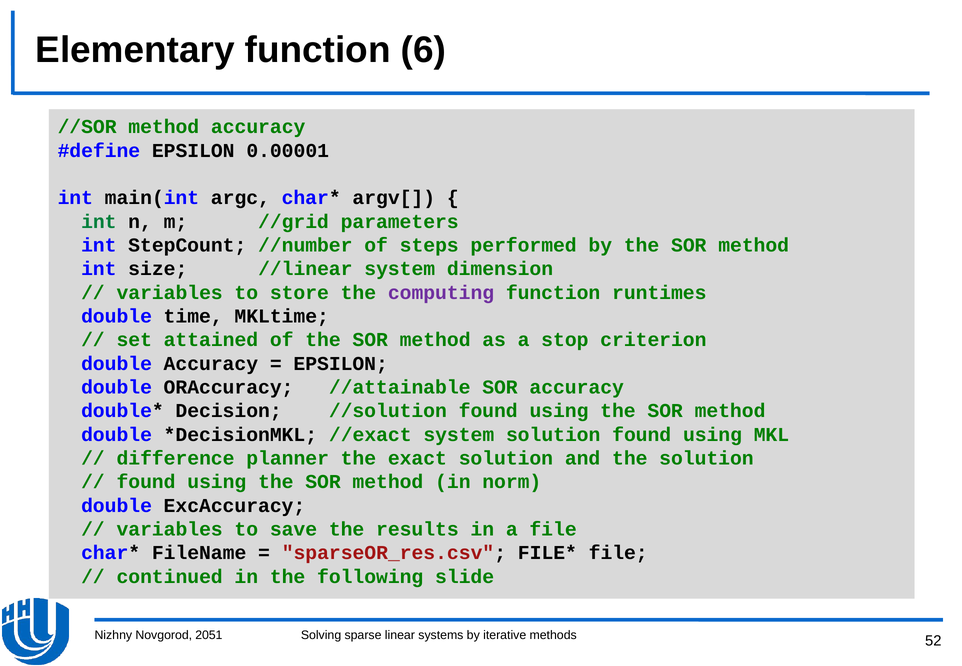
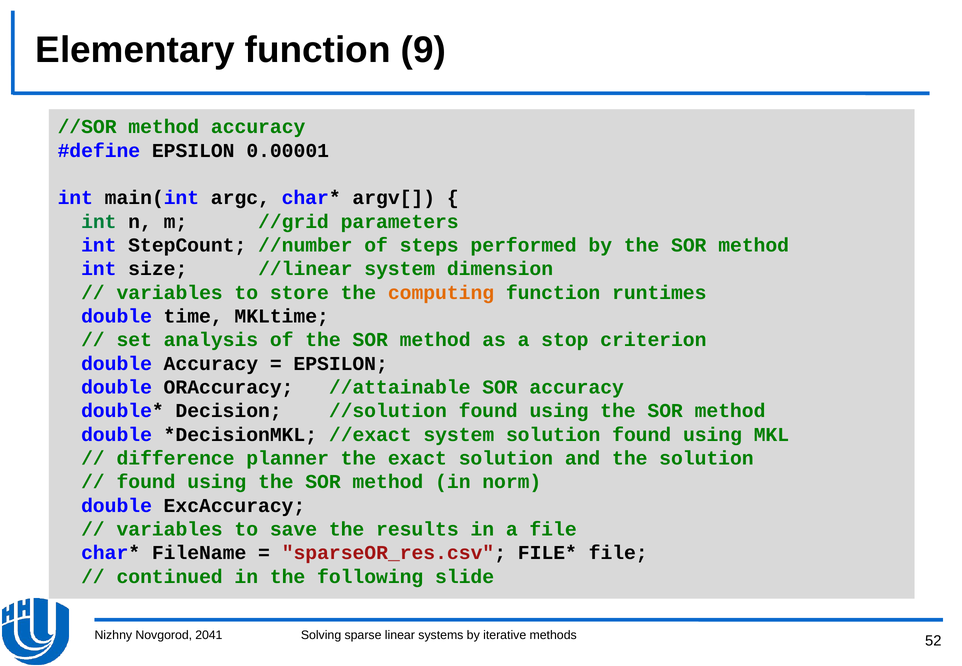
6: 6 -> 9
computing colour: purple -> orange
attained: attained -> analysis
2051: 2051 -> 2041
